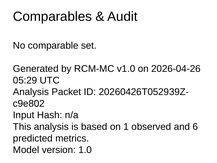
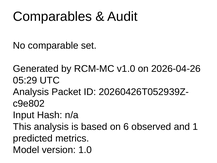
1: 1 -> 6
6: 6 -> 1
